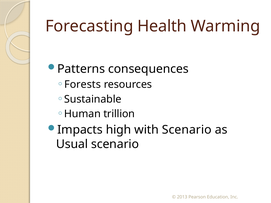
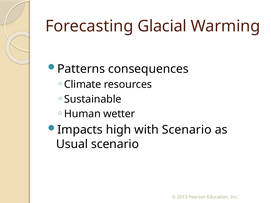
Health: Health -> Glacial
Forests: Forests -> Climate
trillion: trillion -> wetter
